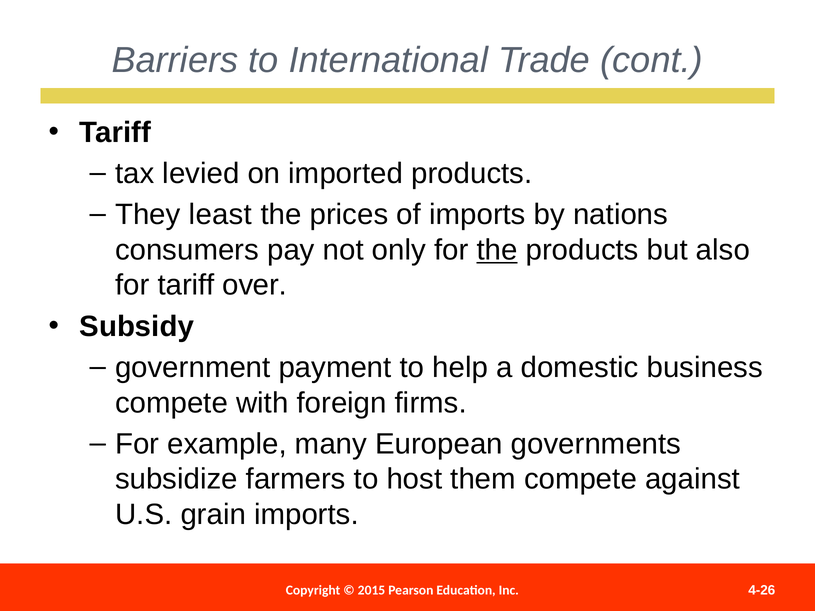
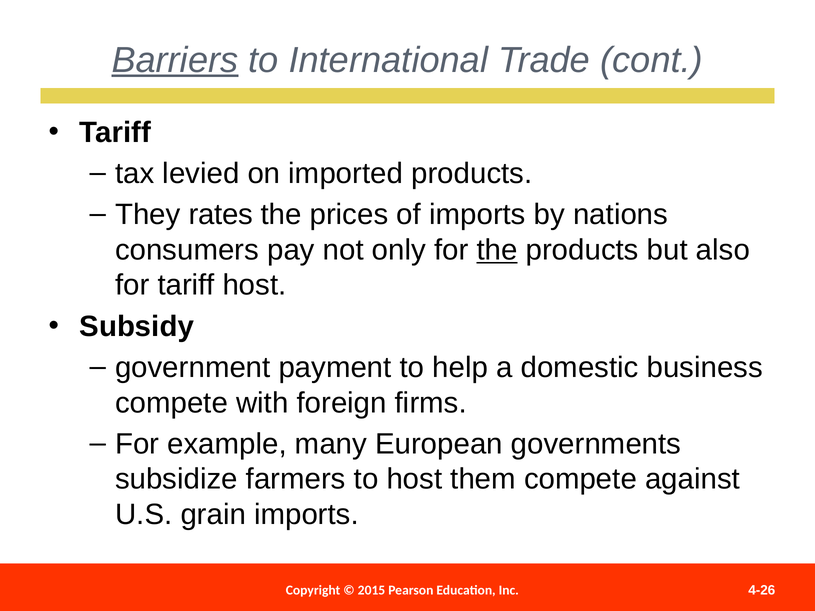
Barriers underline: none -> present
least: least -> rates
tariff over: over -> host
